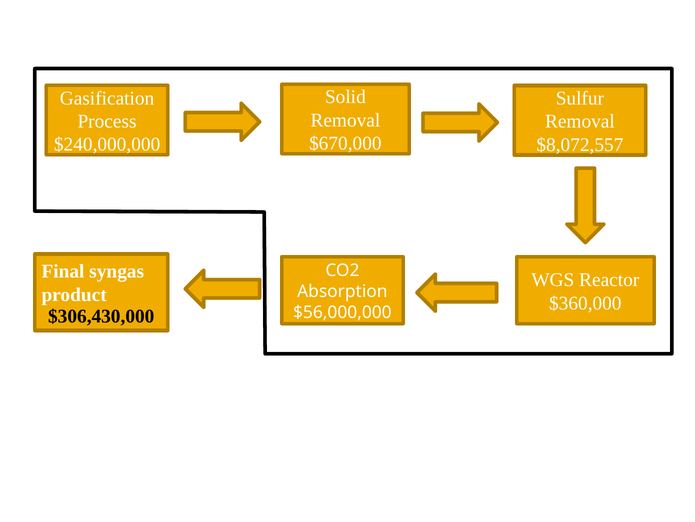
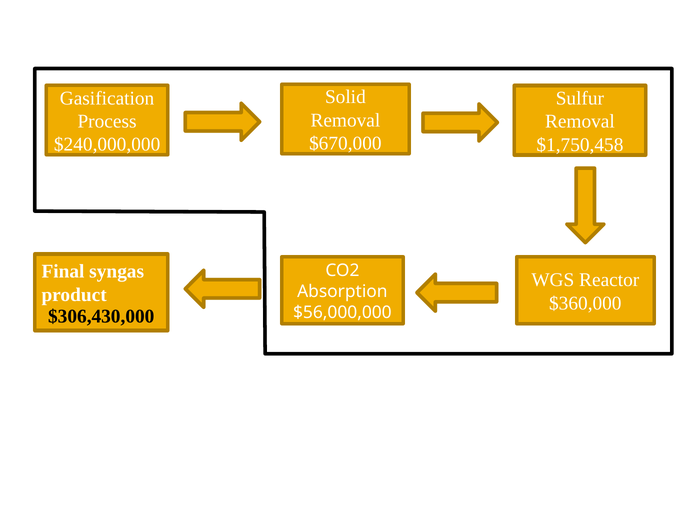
$8,072,557: $8,072,557 -> $1,750,458
